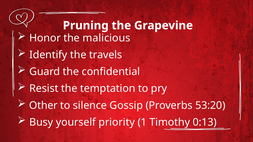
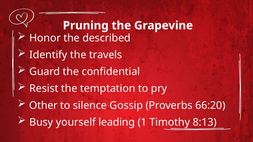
malicious: malicious -> described
53:20: 53:20 -> 66:20
priority: priority -> leading
0:13: 0:13 -> 8:13
